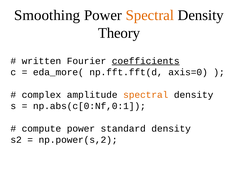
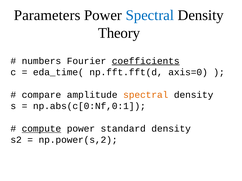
Smoothing: Smoothing -> Parameters
Spectral at (150, 15) colour: orange -> blue
written: written -> numbers
eda_more(: eda_more( -> eda_time(
complex: complex -> compare
compute underline: none -> present
